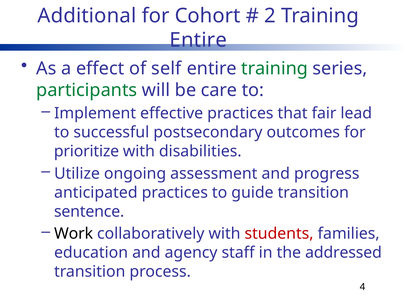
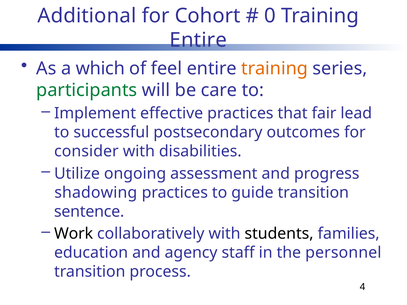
2: 2 -> 0
effect: effect -> which
self: self -> feel
training at (275, 68) colour: green -> orange
prioritize: prioritize -> consider
anticipated: anticipated -> shadowing
students colour: red -> black
addressed: addressed -> personnel
